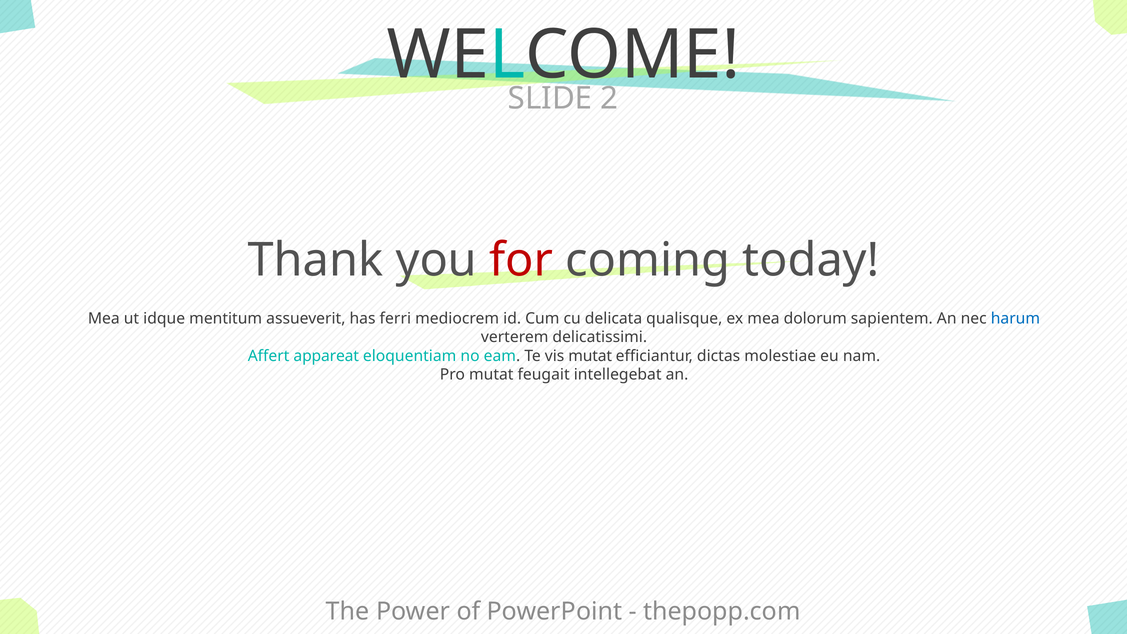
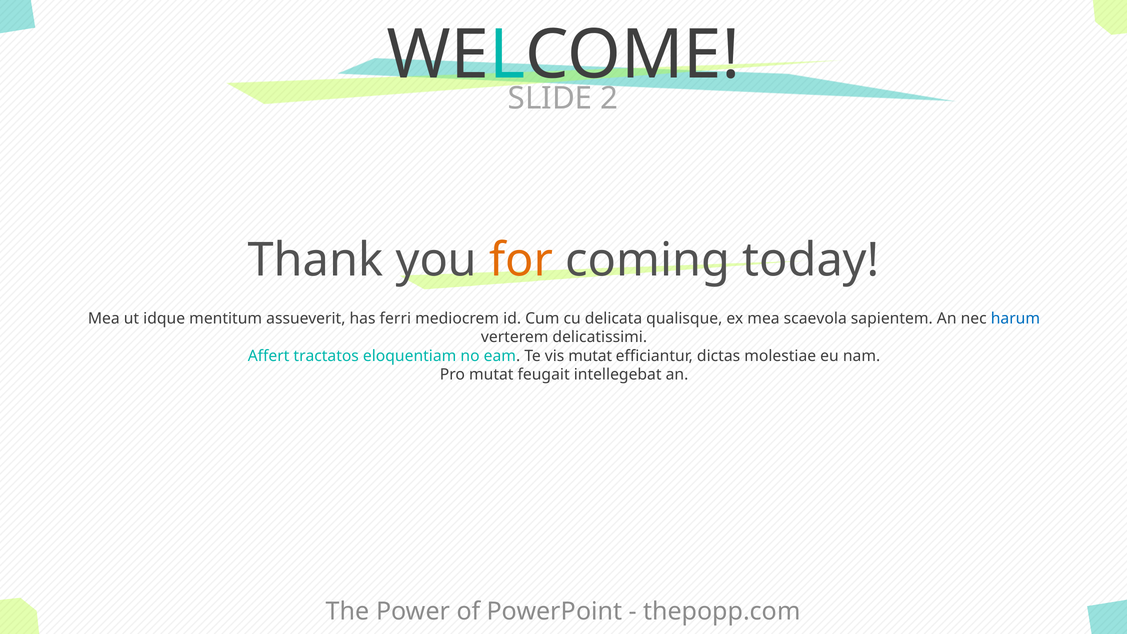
for colour: red -> orange
dolorum: dolorum -> scaevola
appareat: appareat -> tractatos
